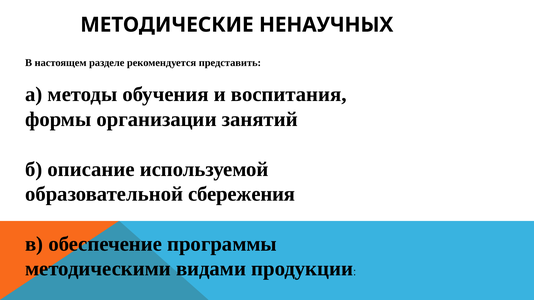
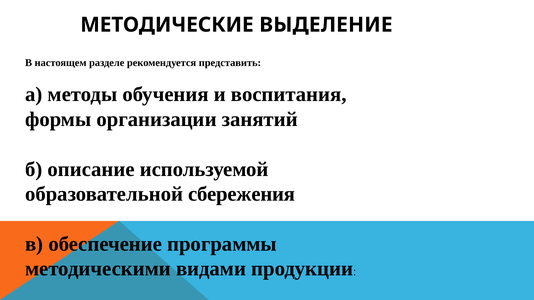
НЕНАУЧНЫХ: НЕНАУЧНЫХ -> ВЫДЕЛЕНИЕ
